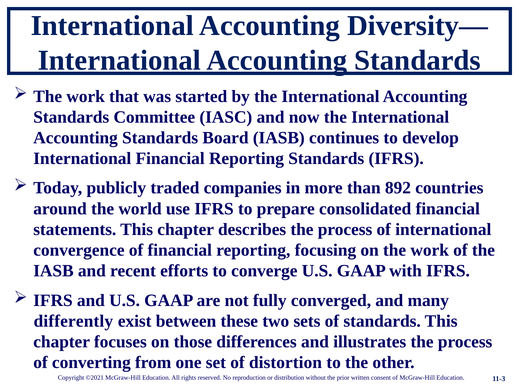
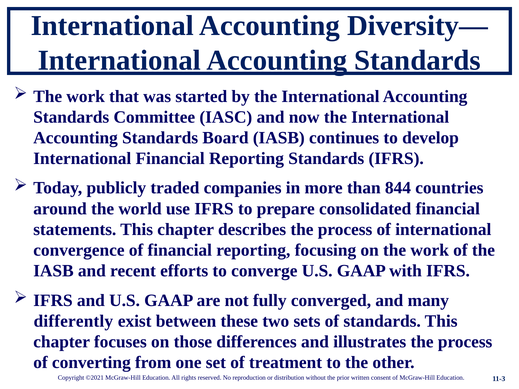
892: 892 -> 844
distortion: distortion -> treatment
